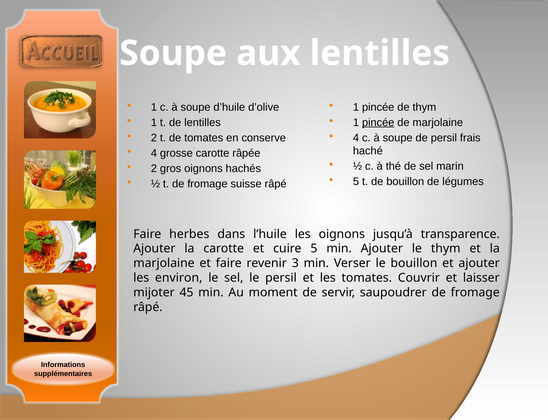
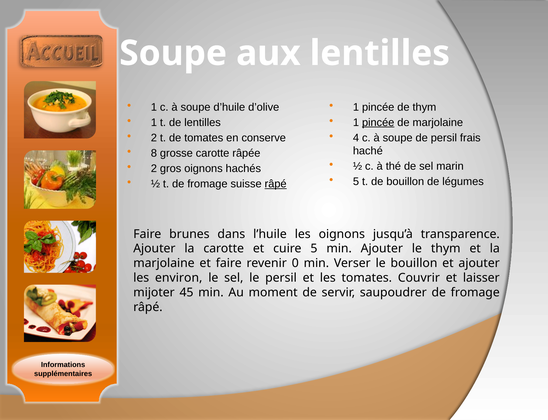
4 at (154, 153): 4 -> 8
râpé at (276, 184) underline: none -> present
herbes: herbes -> brunes
3: 3 -> 0
